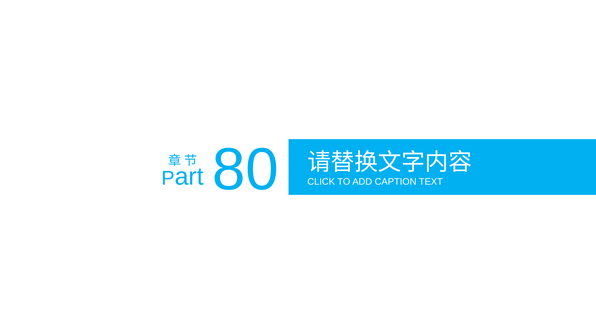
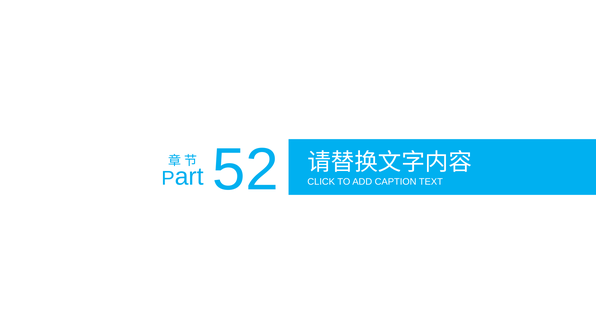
80: 80 -> 52
